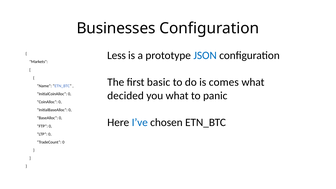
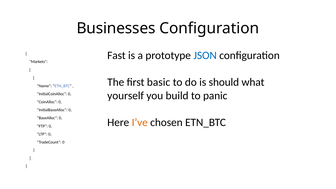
Less: Less -> Fast
comes: comes -> should
decided: decided -> yourself
you what: what -> build
I’ve colour: blue -> orange
